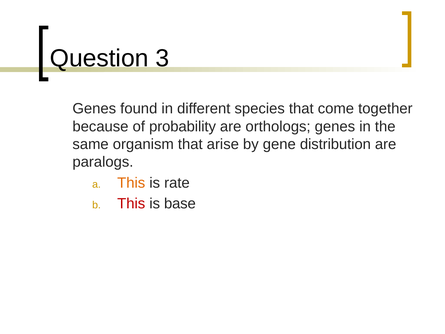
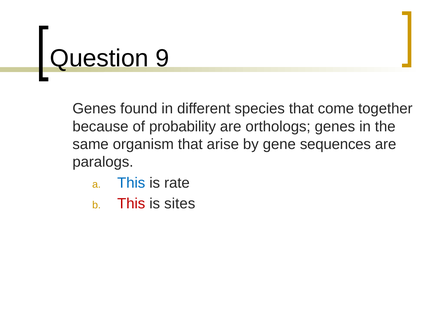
3: 3 -> 9
distribution: distribution -> sequences
This at (131, 183) colour: orange -> blue
base: base -> sites
